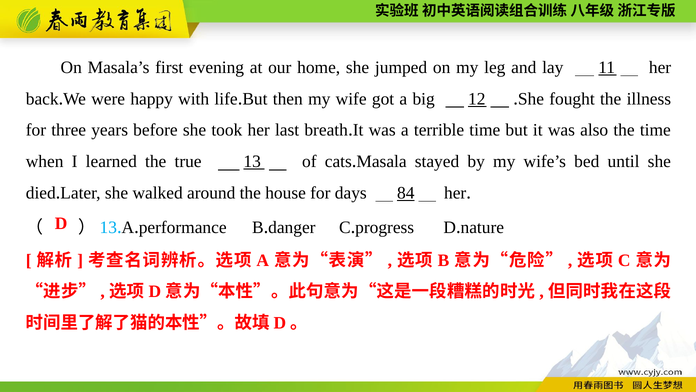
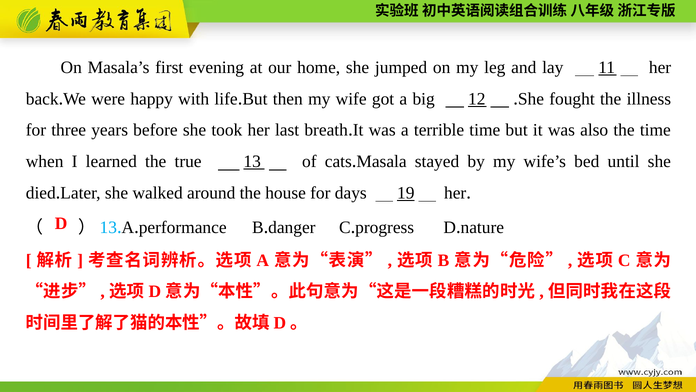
84: 84 -> 19
